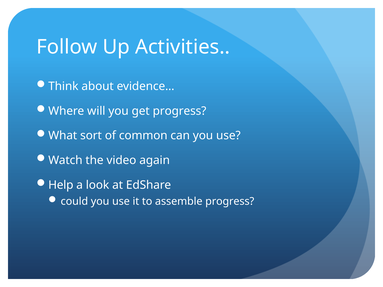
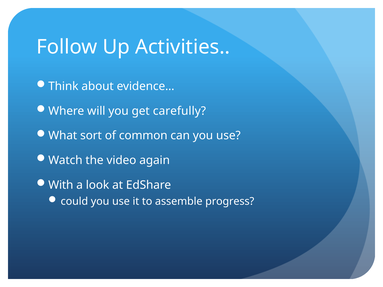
get progress: progress -> carefully
Help: Help -> With
